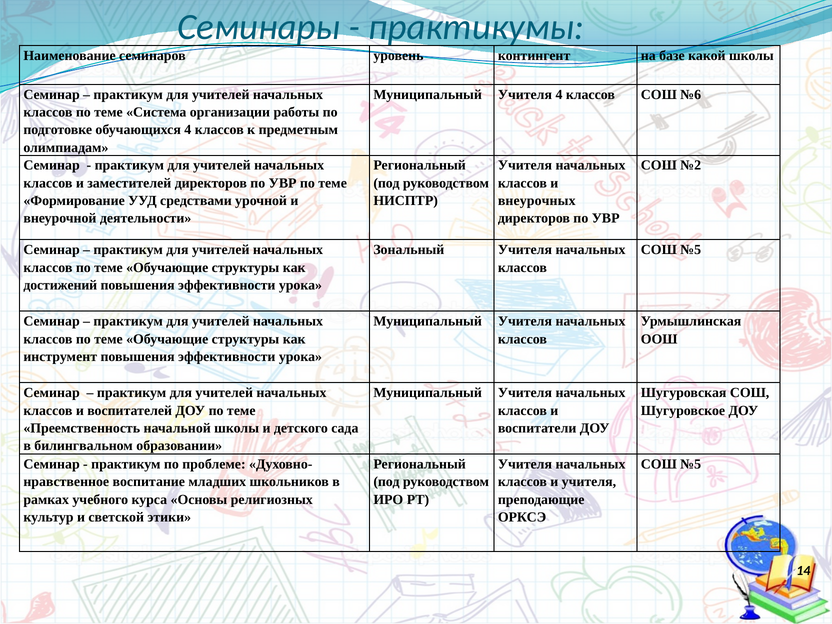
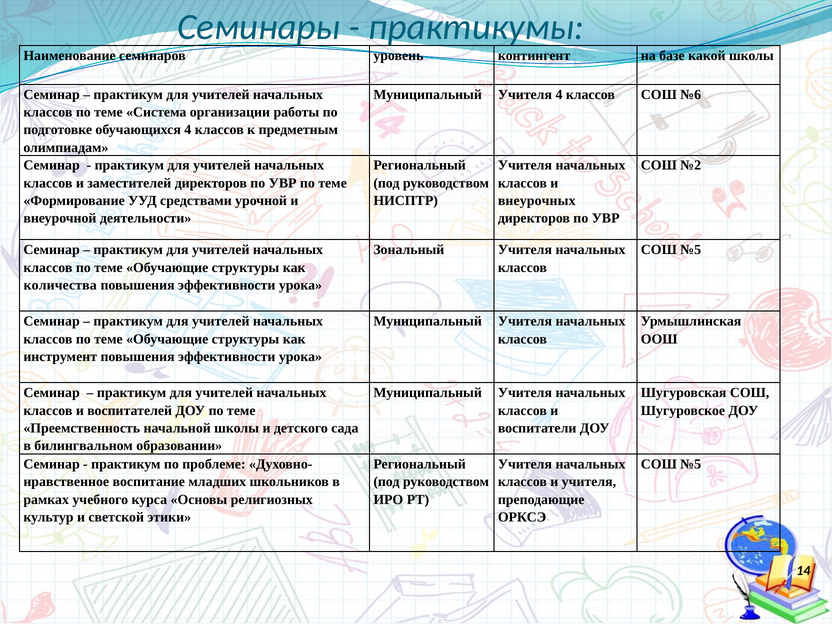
достижений: достижений -> количества
